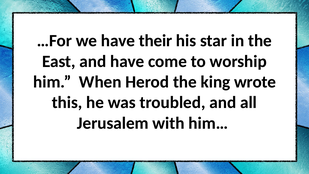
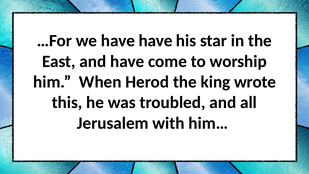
have their: their -> have
